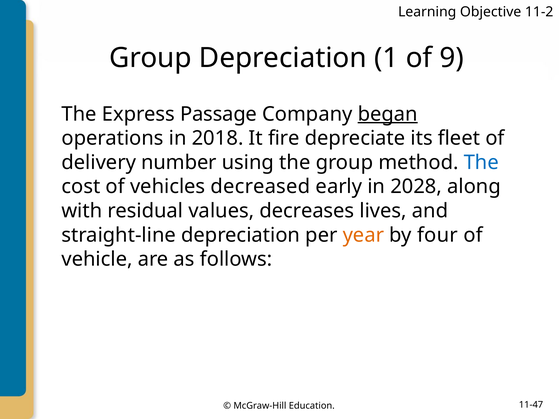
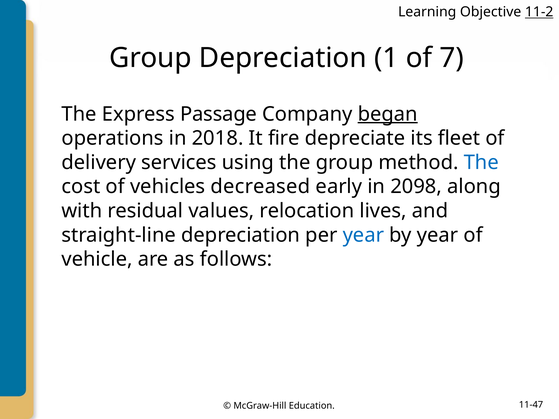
11-2 underline: none -> present
9: 9 -> 7
number: number -> services
2028: 2028 -> 2098
decreases: decreases -> relocation
year at (363, 235) colour: orange -> blue
by four: four -> year
